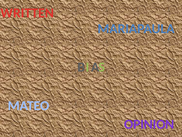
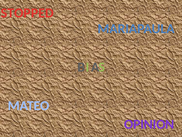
WRITTEN: WRITTEN -> STOPPED
